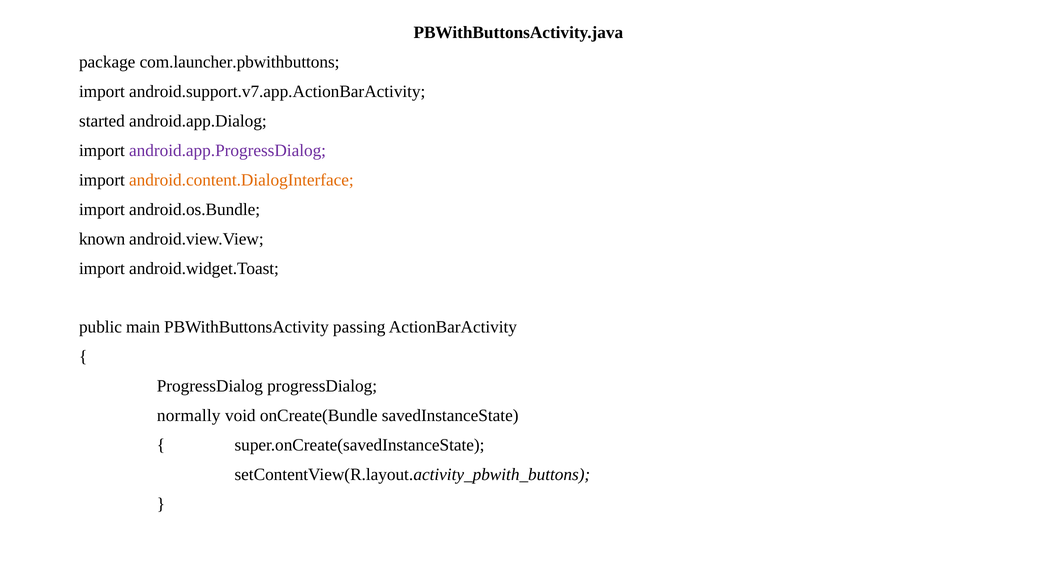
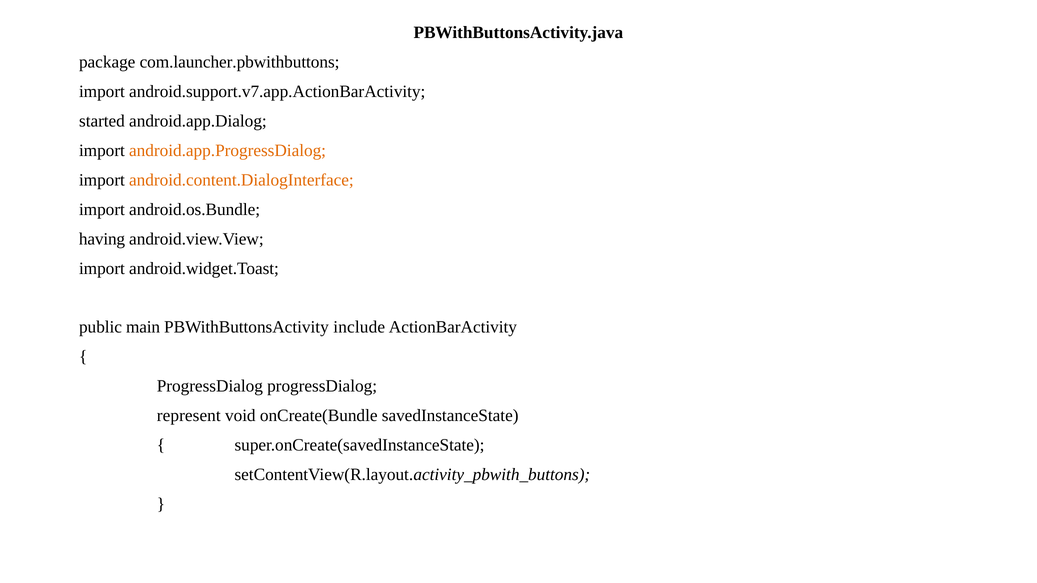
android.app.ProgressDialog colour: purple -> orange
known: known -> having
passing: passing -> include
normally: normally -> represent
